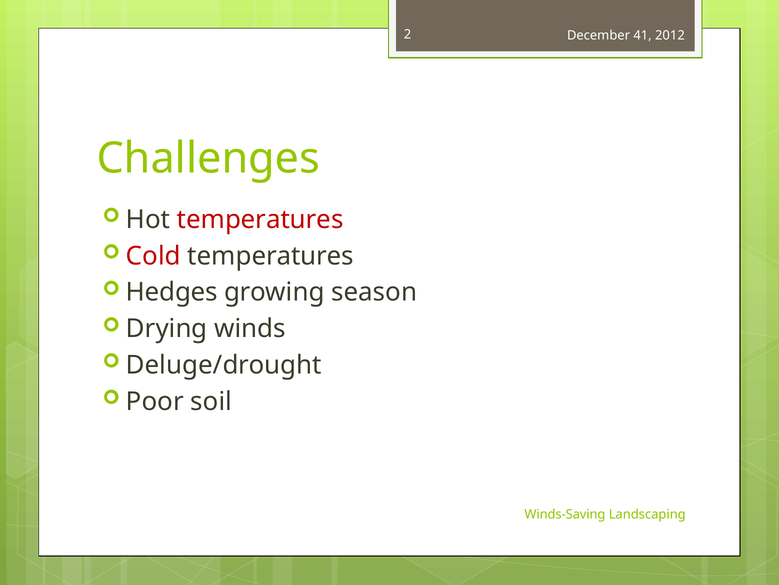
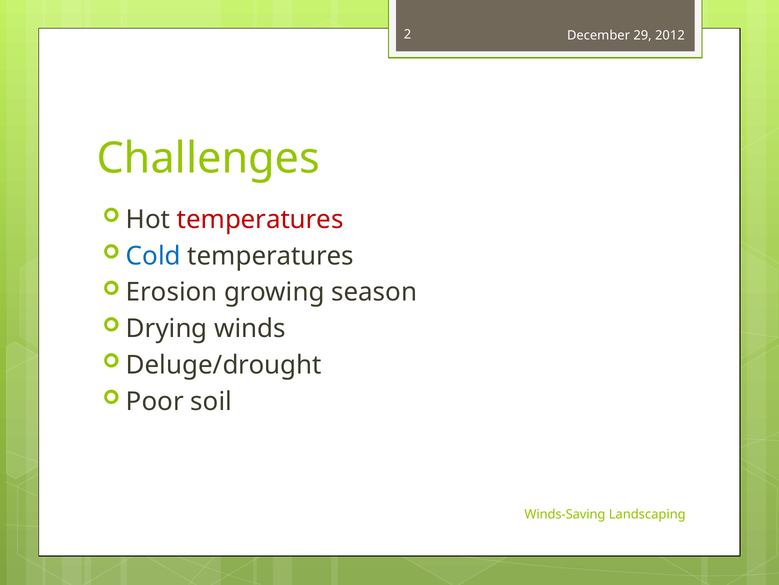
41: 41 -> 29
Cold colour: red -> blue
Hedges: Hedges -> Erosion
